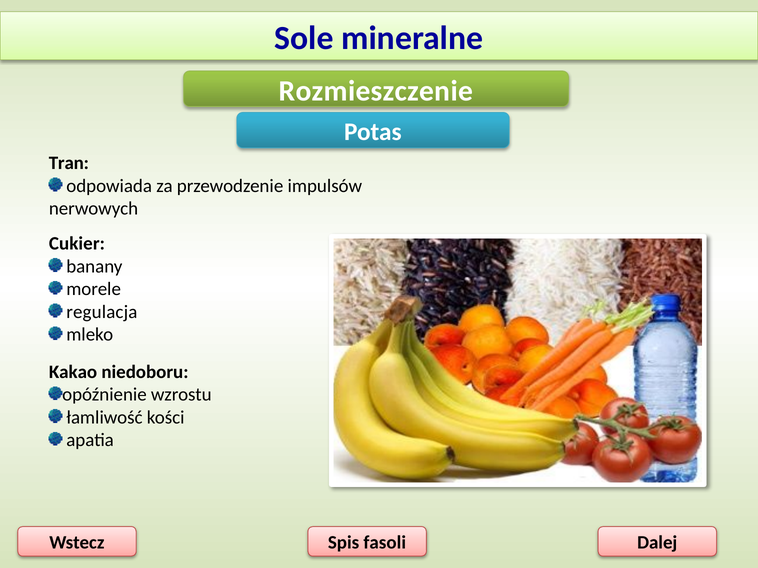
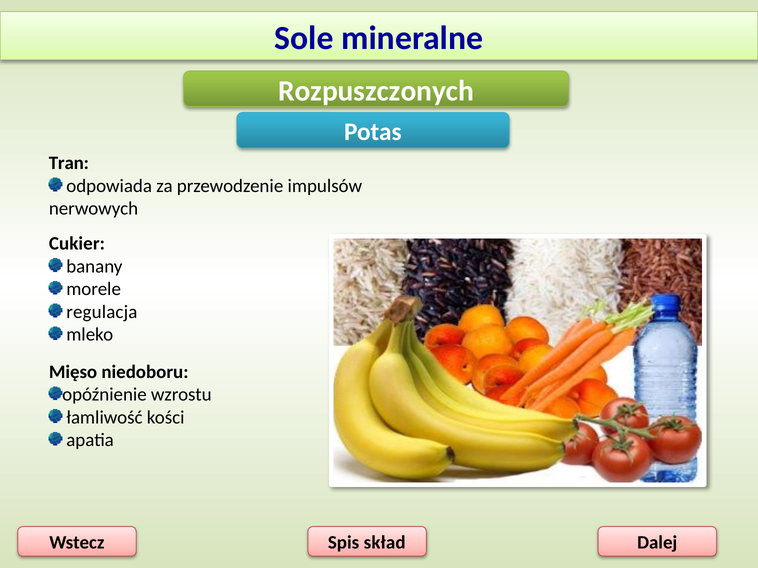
Rozmieszczenie: Rozmieszczenie -> Rozpuszczonych
Kakao: Kakao -> Mięso
fasoli: fasoli -> skład
